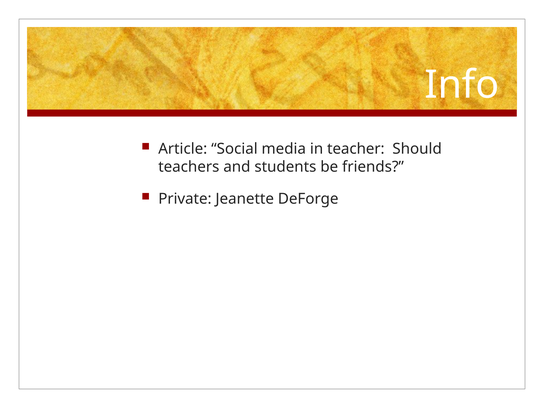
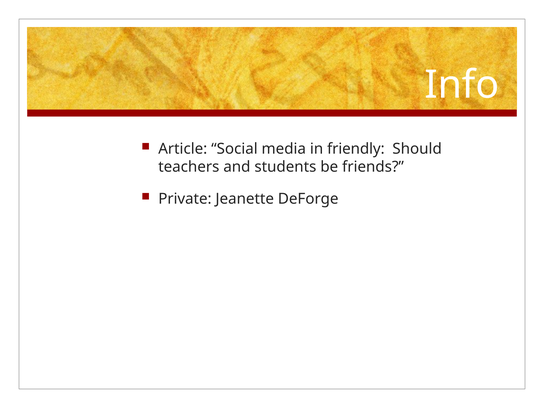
teacher: teacher -> friendly
